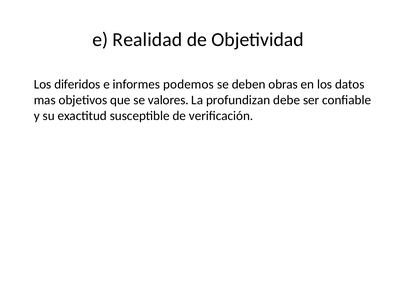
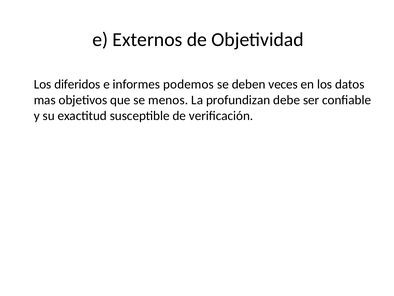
Realidad: Realidad -> Externos
obras: obras -> veces
valores: valores -> menos
